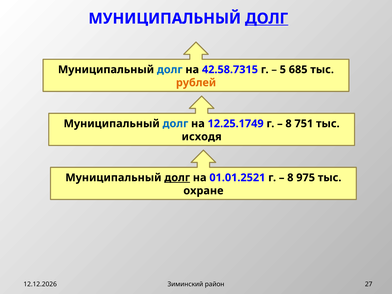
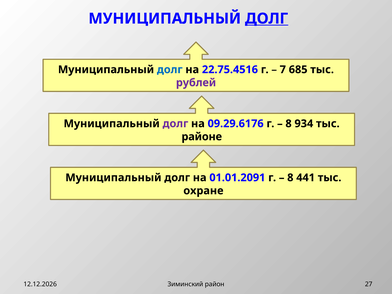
42.58.7315: 42.58.7315 -> 22.75.4516
5: 5 -> 7
рублей colour: orange -> purple
долг at (175, 124) colour: blue -> purple
12.25.1749: 12.25.1749 -> 09.29.6176
751: 751 -> 934
исходя: исходя -> районе
долг at (177, 178) underline: present -> none
01.01.2521: 01.01.2521 -> 01.01.2091
975: 975 -> 441
